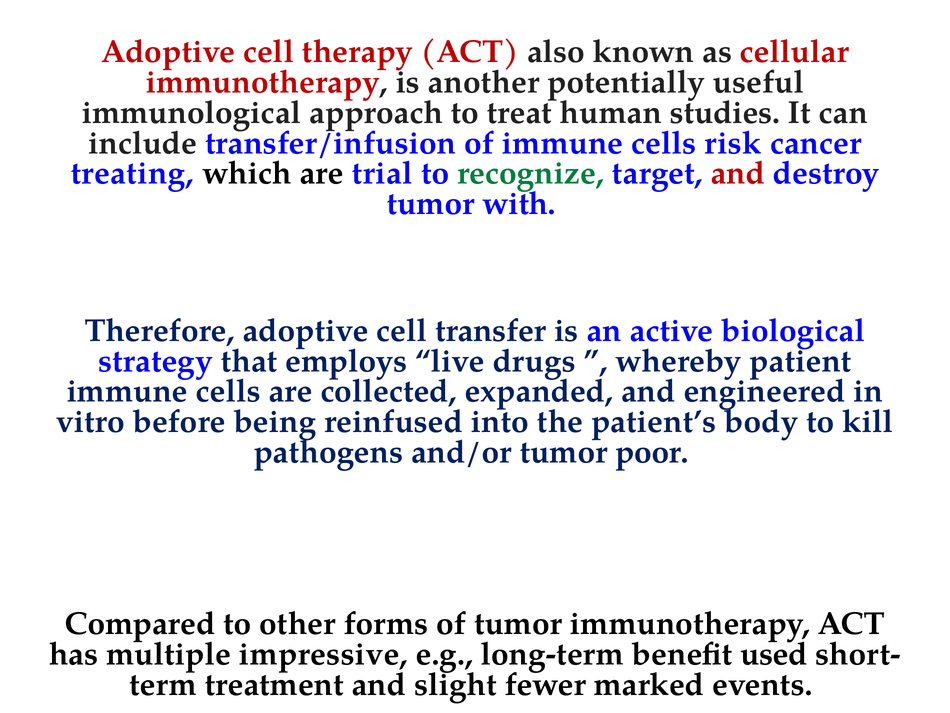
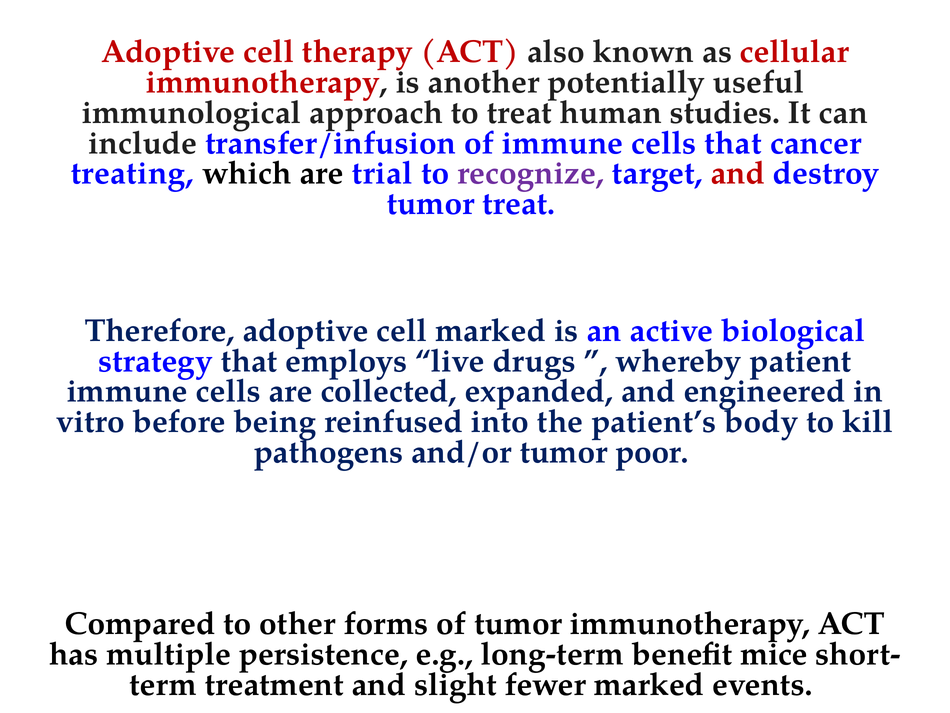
cells risk: risk -> that
recognize colour: green -> purple
tumor with: with -> treat
cell transfer: transfer -> marked
impressive: impressive -> persistence
used: used -> mice
